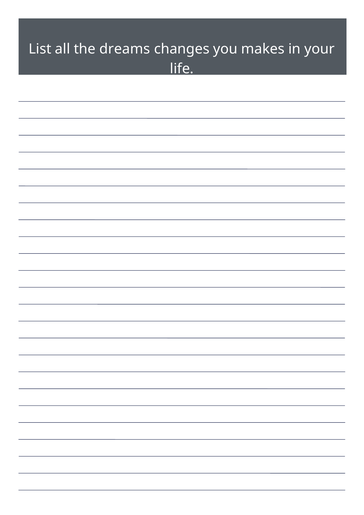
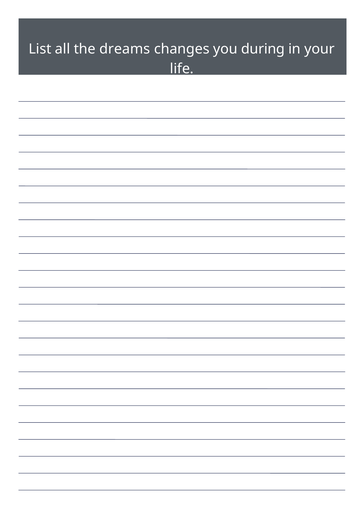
makes: makes -> during
